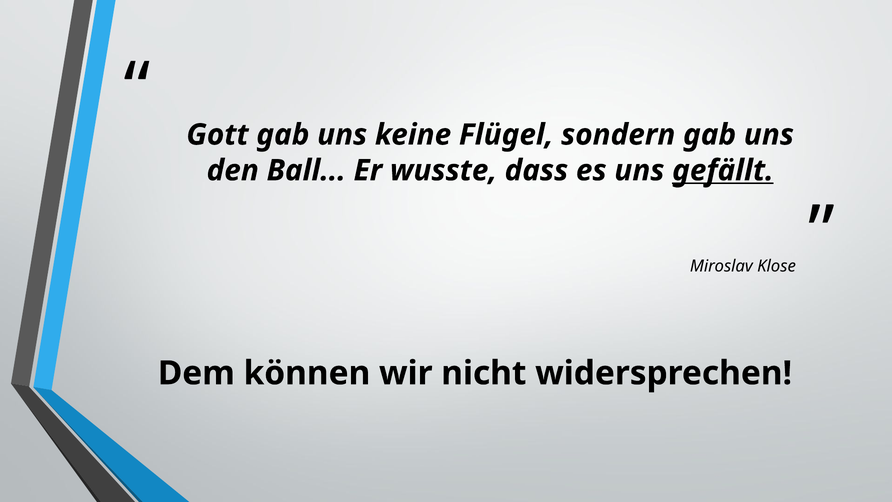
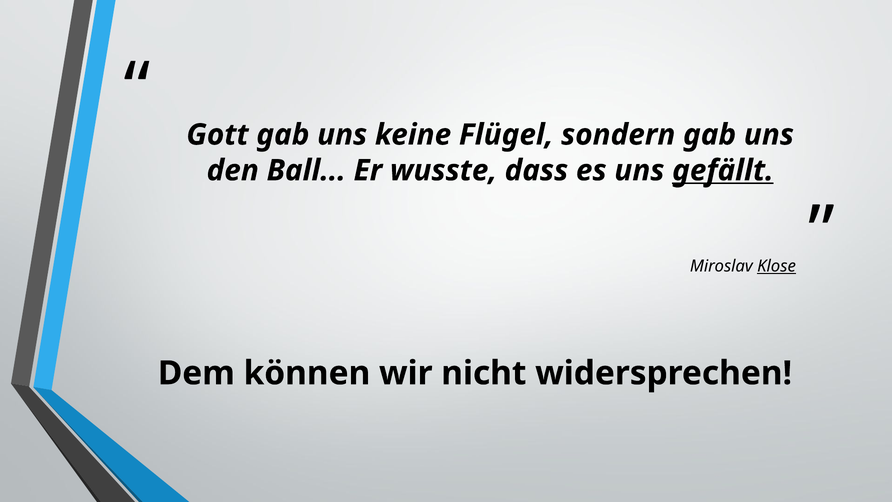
Klose underline: none -> present
